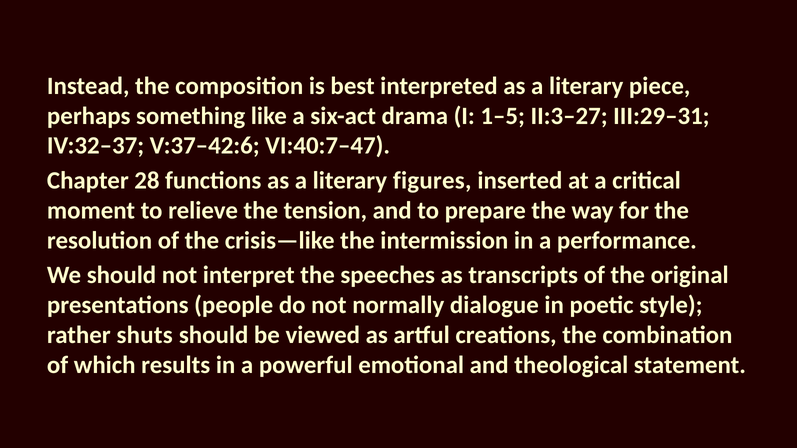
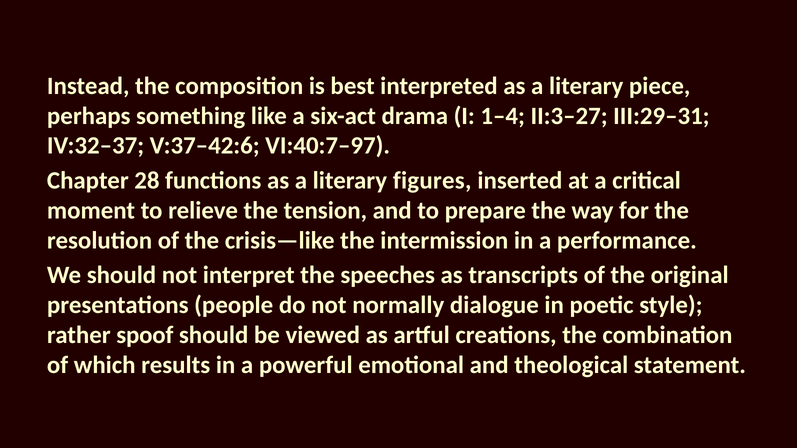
1–5: 1–5 -> 1–4
VI:40:7–47: VI:40:7–47 -> VI:40:7–97
shuts: shuts -> spoof
